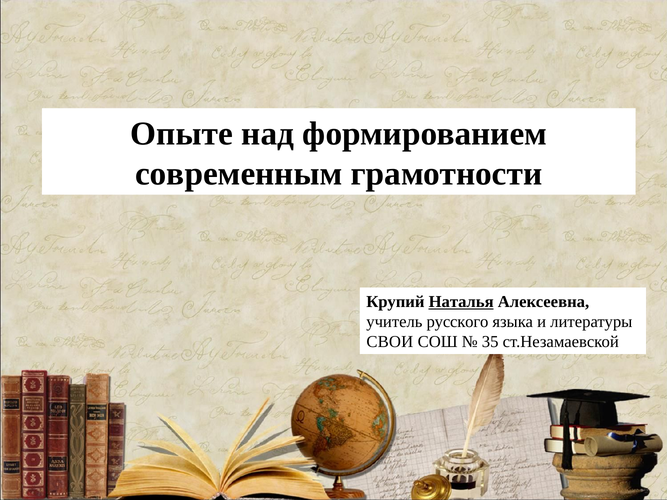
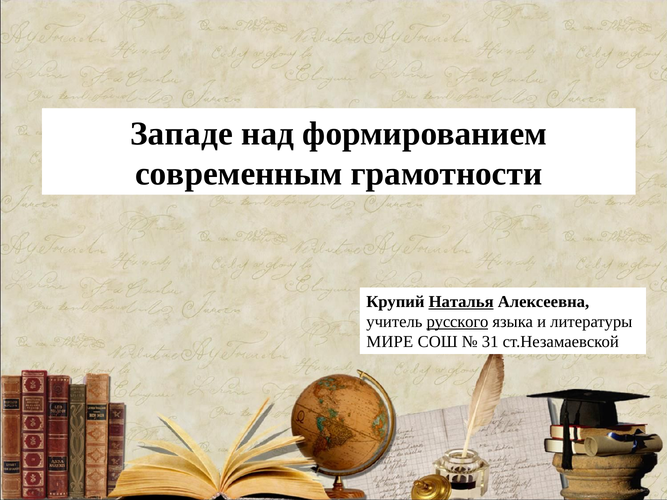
Опыте: Опыте -> Западе
русского underline: none -> present
СВОИ: СВОИ -> МИРЕ
35: 35 -> 31
